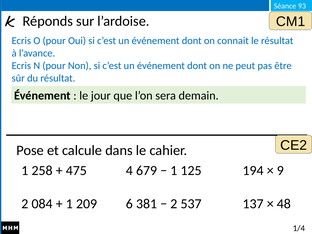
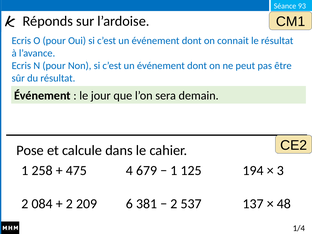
9: 9 -> 3
1 at (69, 204): 1 -> 2
